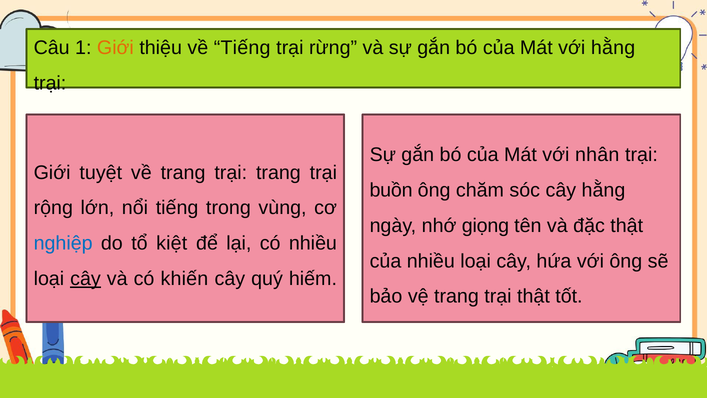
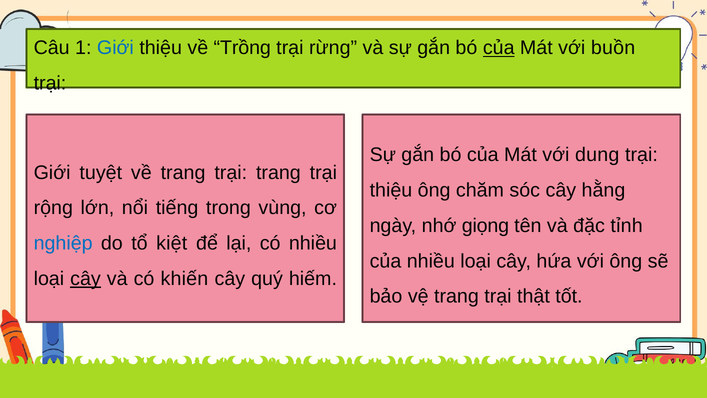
Giới at (115, 48) colour: orange -> blue
về Tiếng: Tiếng -> Trồng
của at (499, 48) underline: none -> present
với hằng: hằng -> buồn
nhân: nhân -> dung
buồn at (391, 190): buồn -> thiệu
đặc thật: thật -> tỉnh
